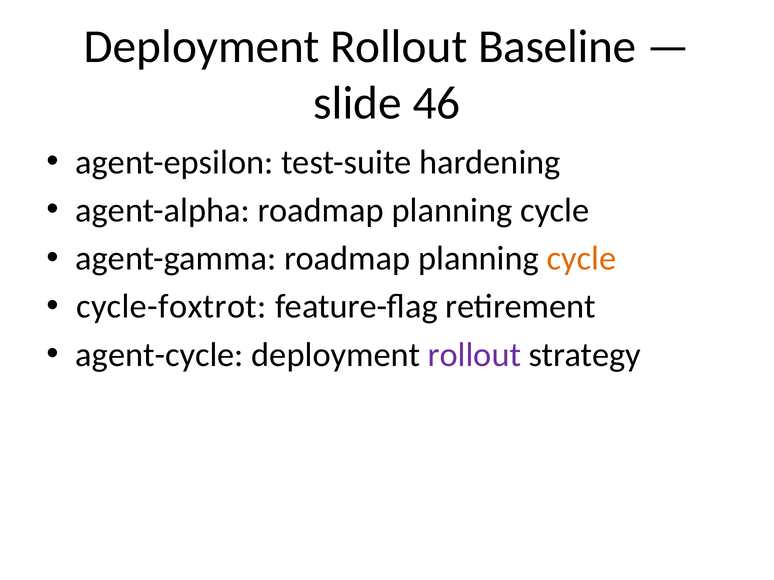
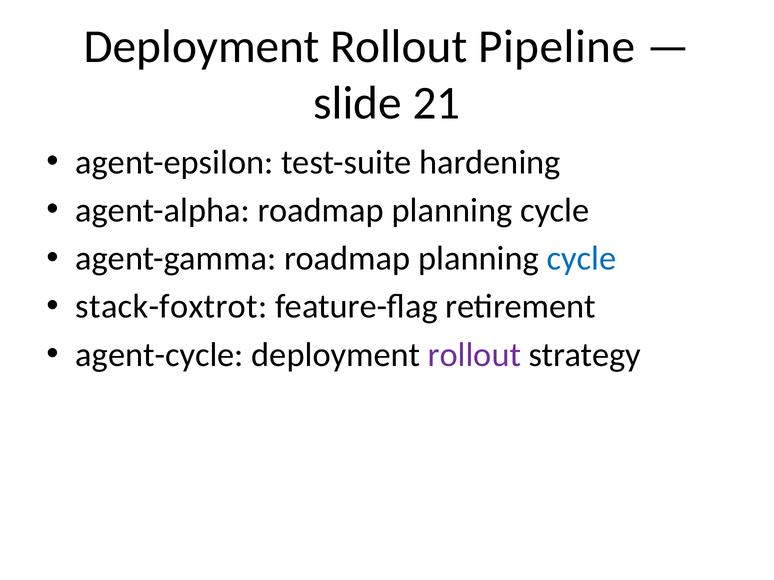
Baseline: Baseline -> Pipeline
46: 46 -> 21
cycle at (582, 259) colour: orange -> blue
cycle-foxtrot: cycle-foxtrot -> stack-foxtrot
